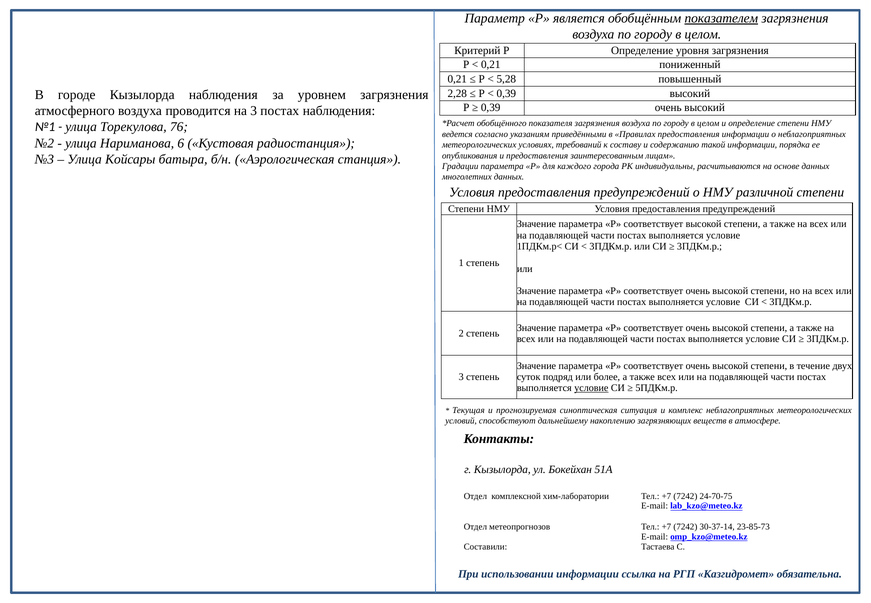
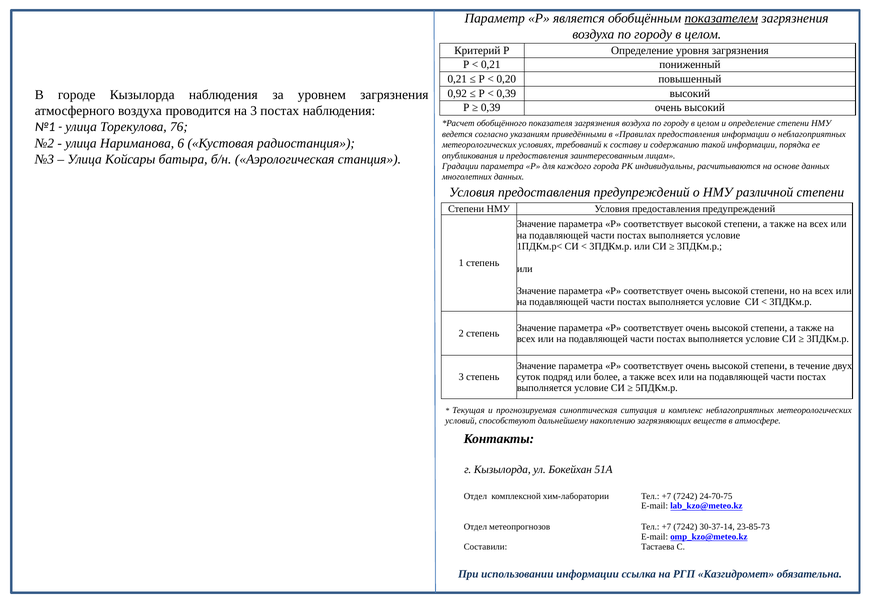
5,28: 5,28 -> 0,20
2,28: 2,28 -> 0,92
условие at (591, 388) underline: present -> none
